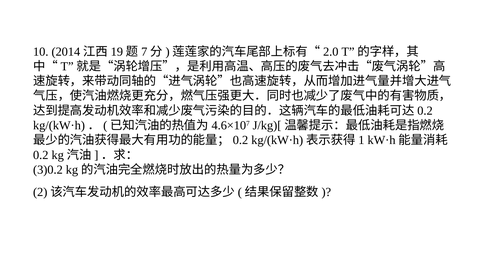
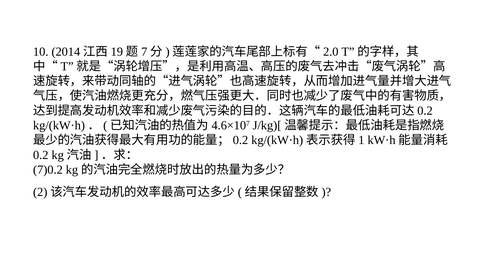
3)0.2: 3)0.2 -> 7)0.2
